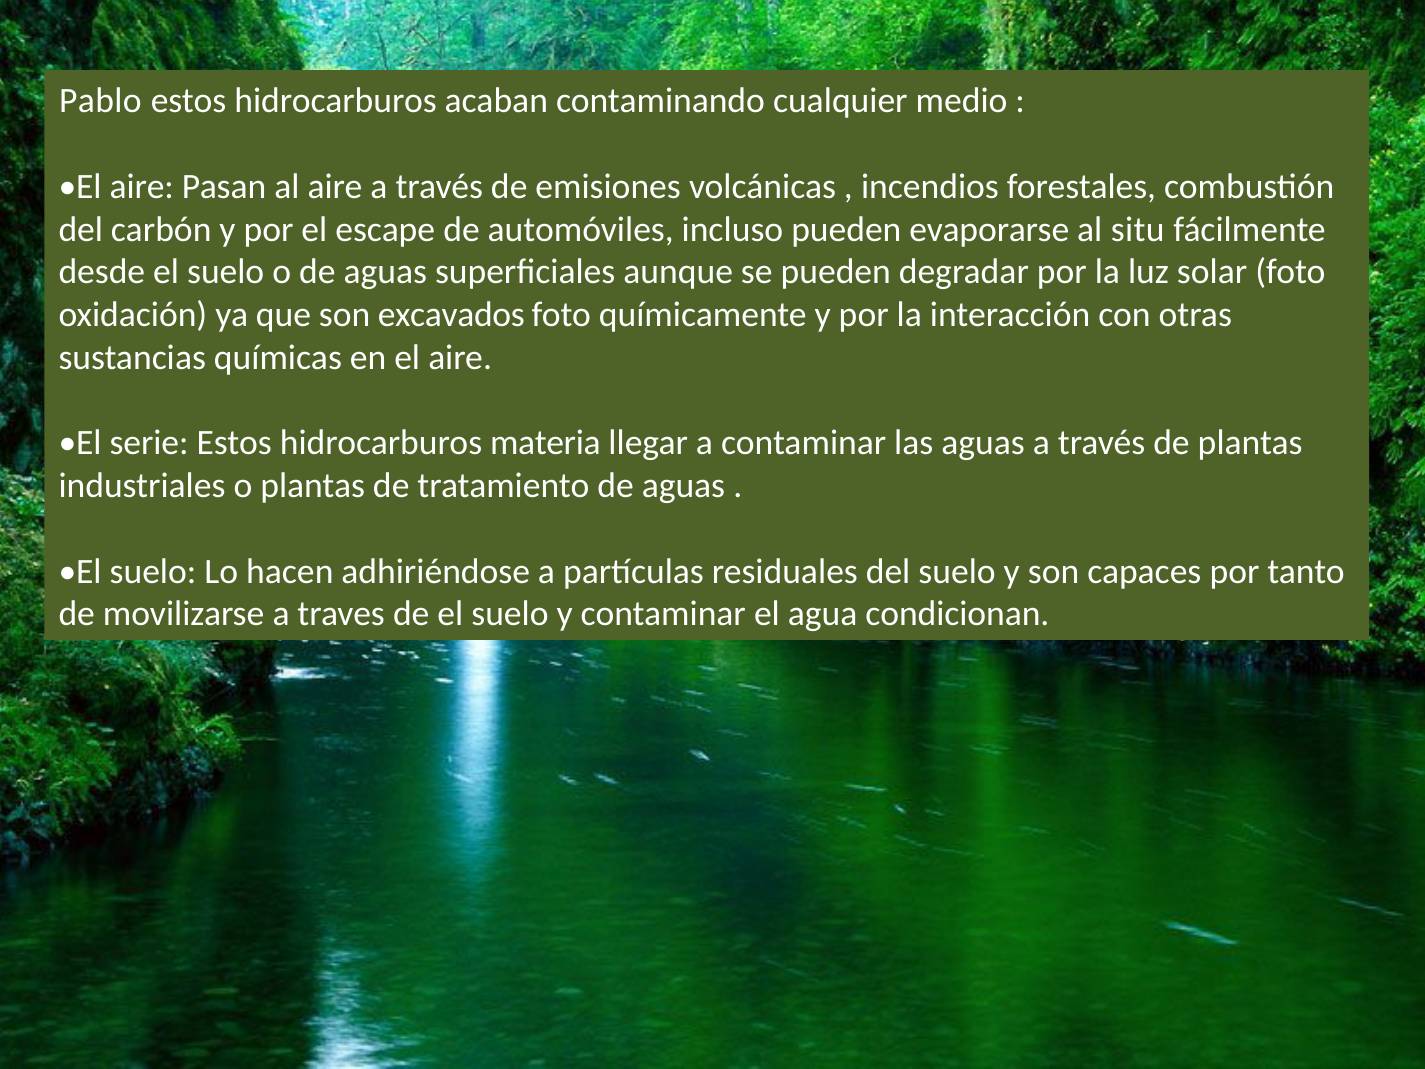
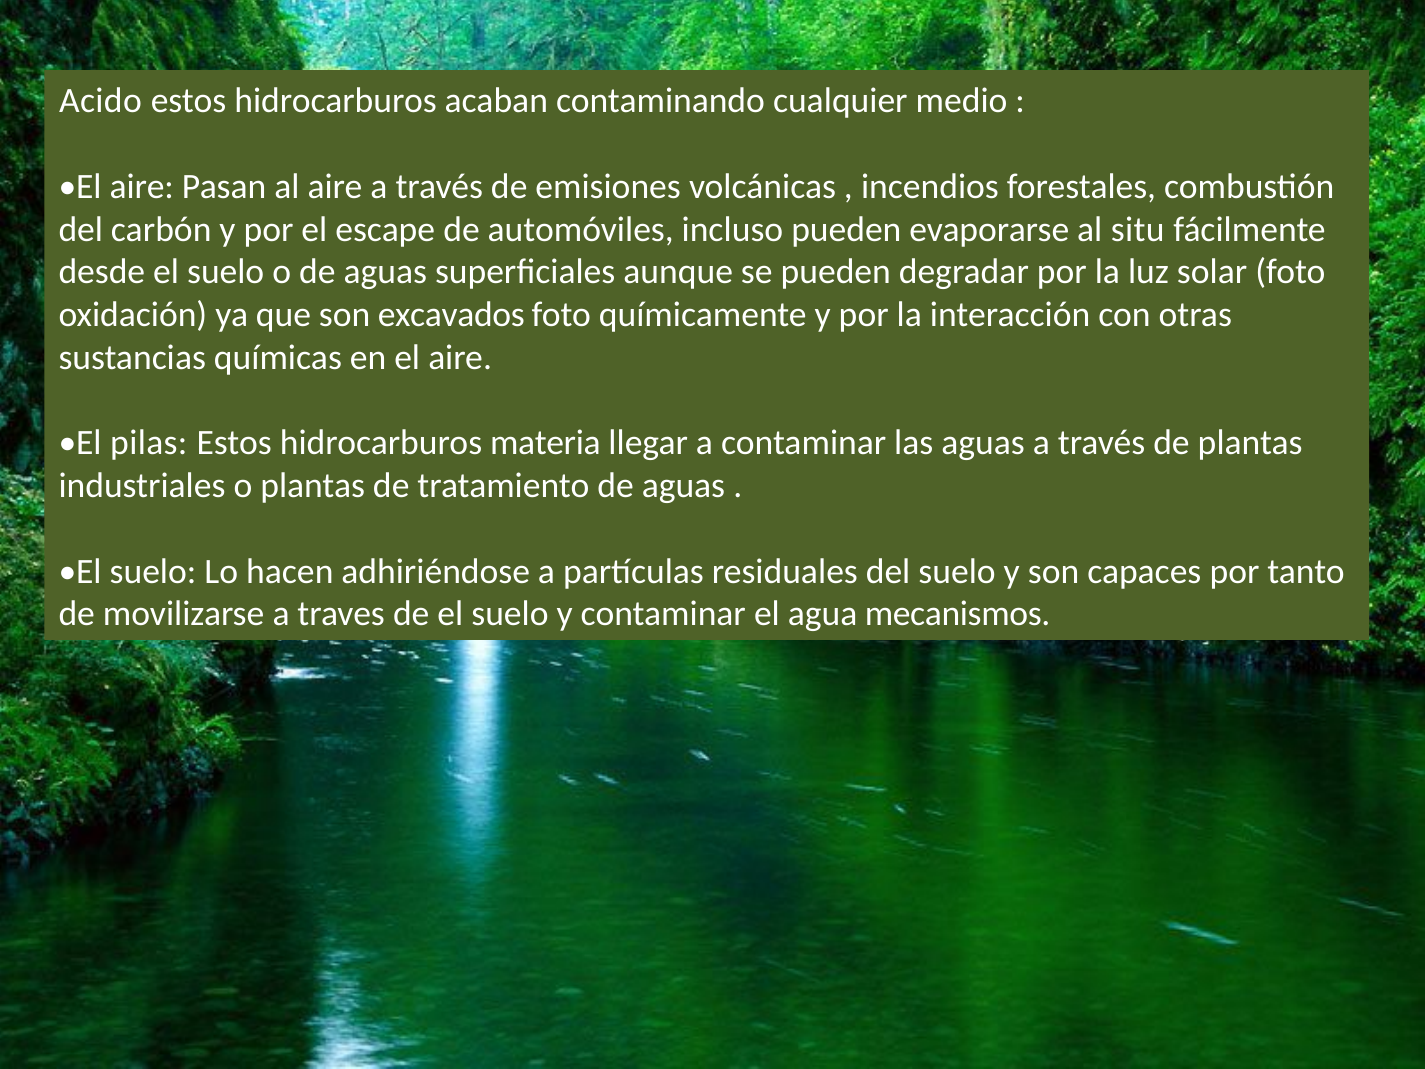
Pablo: Pablo -> Acido
serie: serie -> pilas
condicionan: condicionan -> mecanismos
